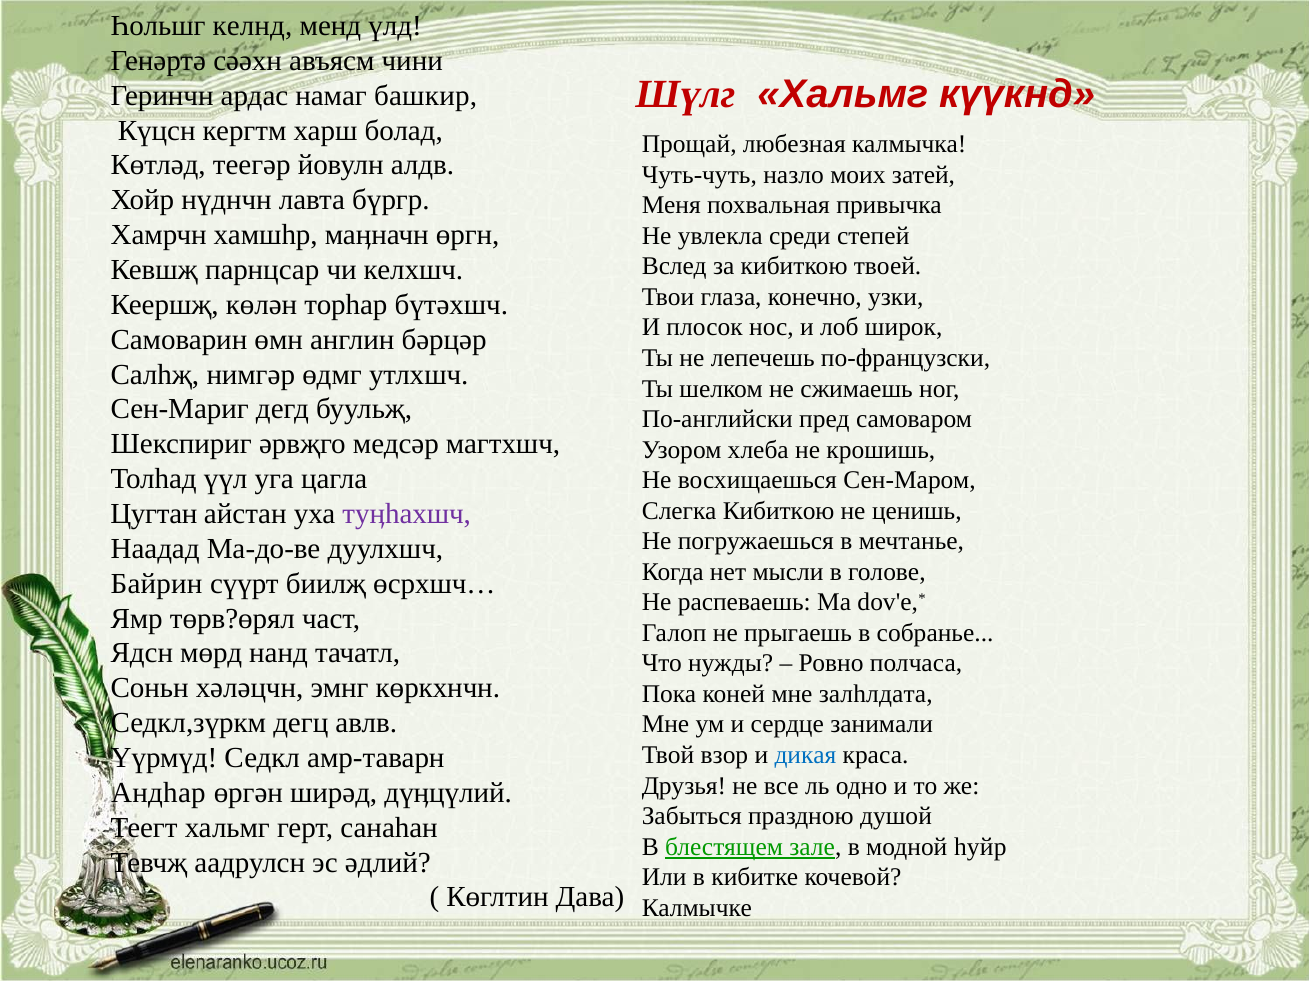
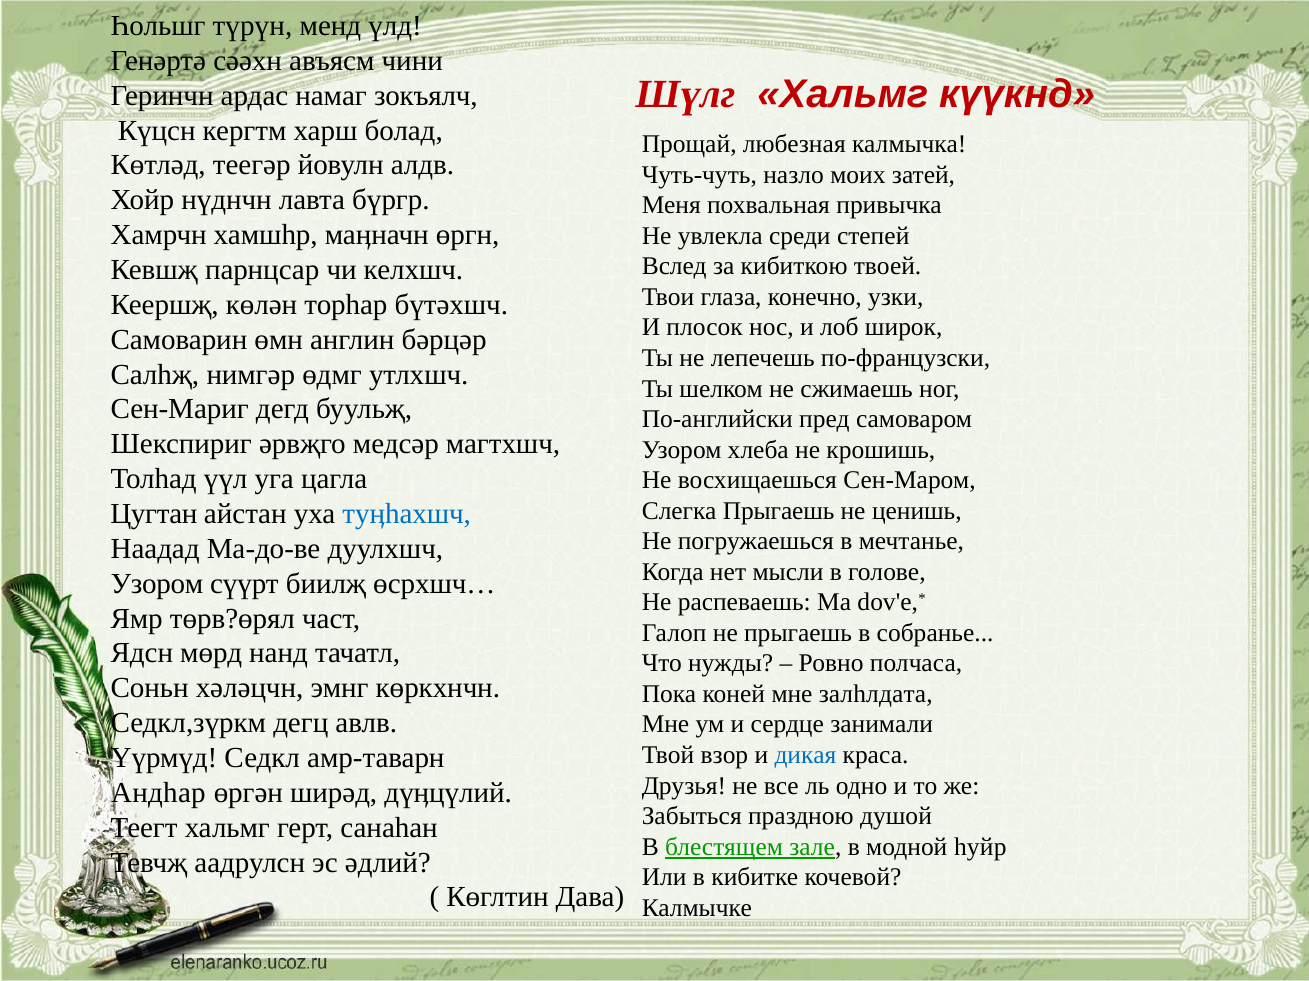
келнд: келнд -> түрүн
башкир: башкир -> зокъялч
Слегка Кибиткою: Кибиткою -> Прыгаешь
туӊһахшч colour: purple -> blue
Байрин at (157, 584): Байрин -> Узором
